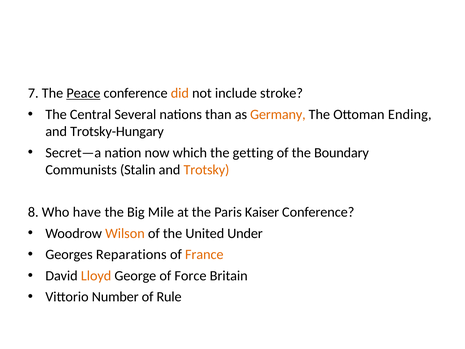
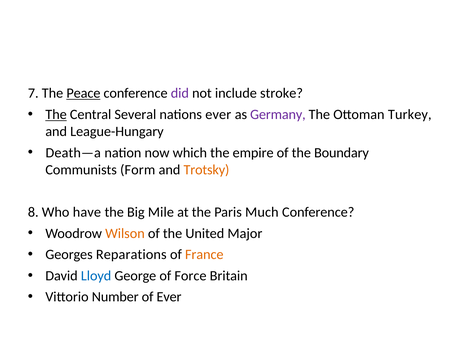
did colour: orange -> purple
The at (56, 114) underline: none -> present
nations than: than -> ever
Germany colour: orange -> purple
Ending: Ending -> Turkey
Trotsky-Hungary: Trotsky-Hungary -> League-Hungary
Secret—a: Secret—a -> Death—a
getting: getting -> empire
Stalin: Stalin -> Form
Kaiser: Kaiser -> Much
Under: Under -> Major
Lloyd colour: orange -> blue
of Rule: Rule -> Ever
